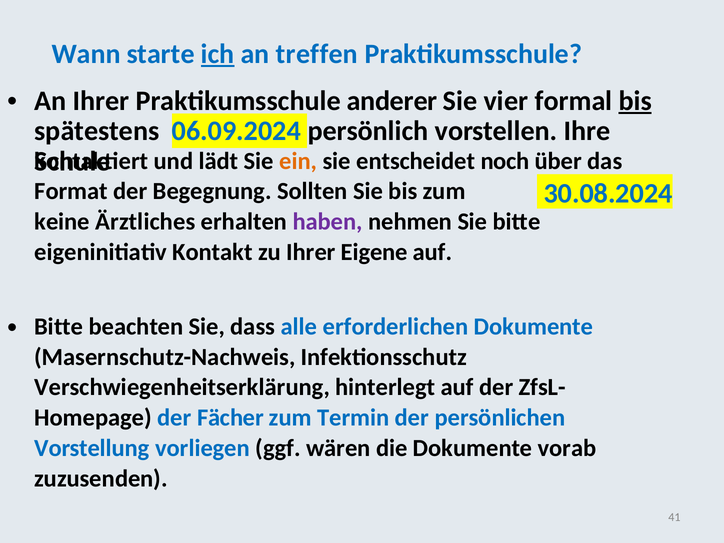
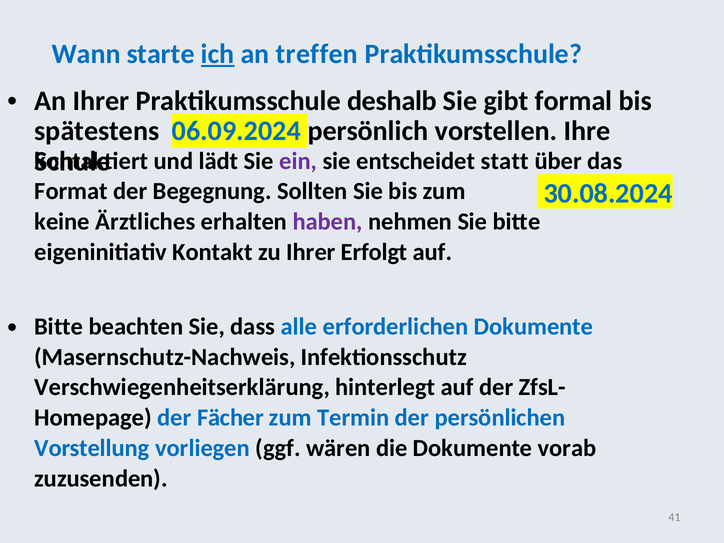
anderer: anderer -> deshalb
vier: vier -> gibt
bis at (635, 101) underline: present -> none
ein colour: orange -> purple
noch: noch -> statt
Eigene: Eigene -> Erfolgt
